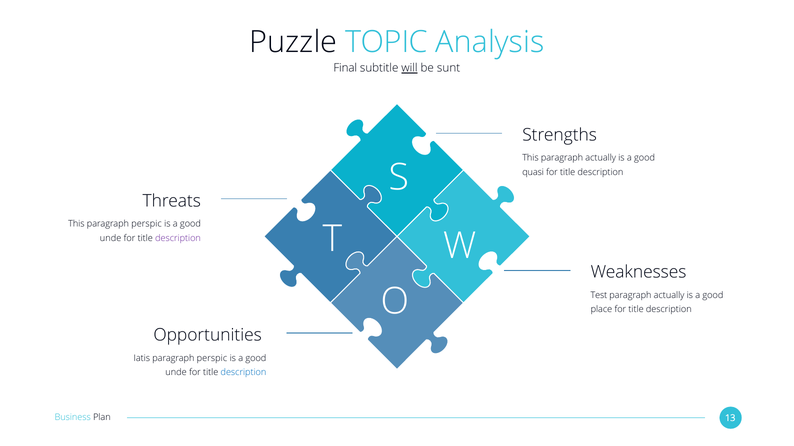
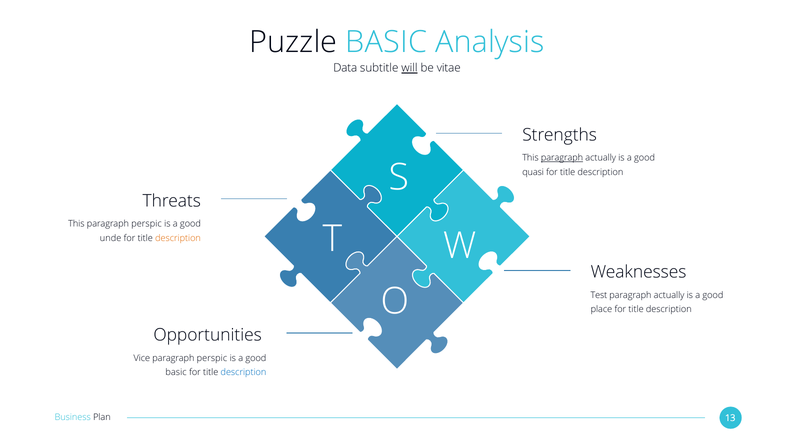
Puzzle TOPIC: TOPIC -> BASIC
Final: Final -> Data
sunt: sunt -> vitae
paragraph at (562, 158) underline: none -> present
description at (178, 238) colour: purple -> orange
Iatis: Iatis -> Vice
unde at (176, 373): unde -> basic
